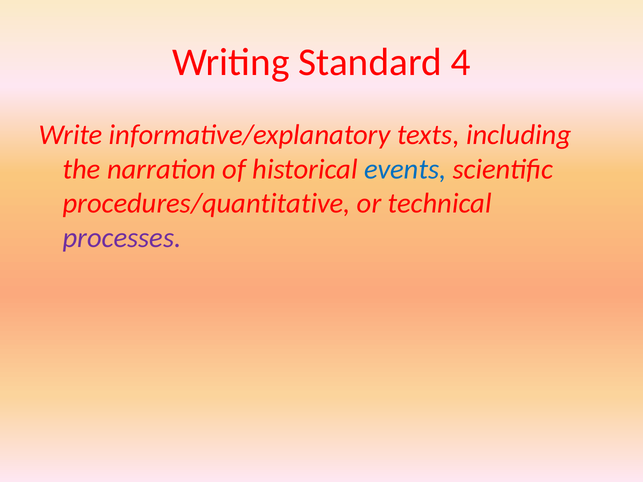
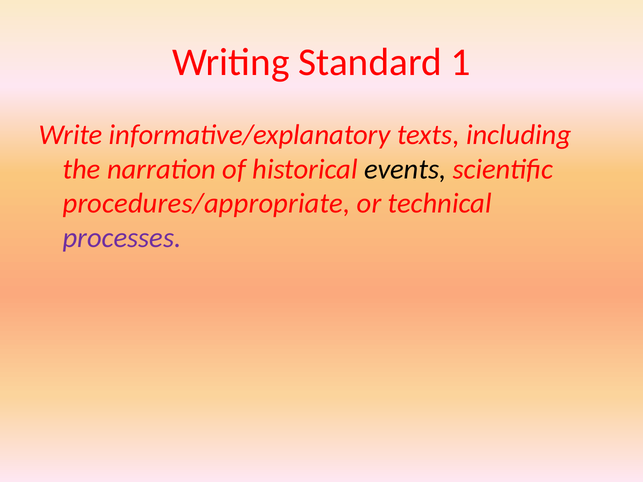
4: 4 -> 1
events colour: blue -> black
procedures/quantitative: procedures/quantitative -> procedures/appropriate
